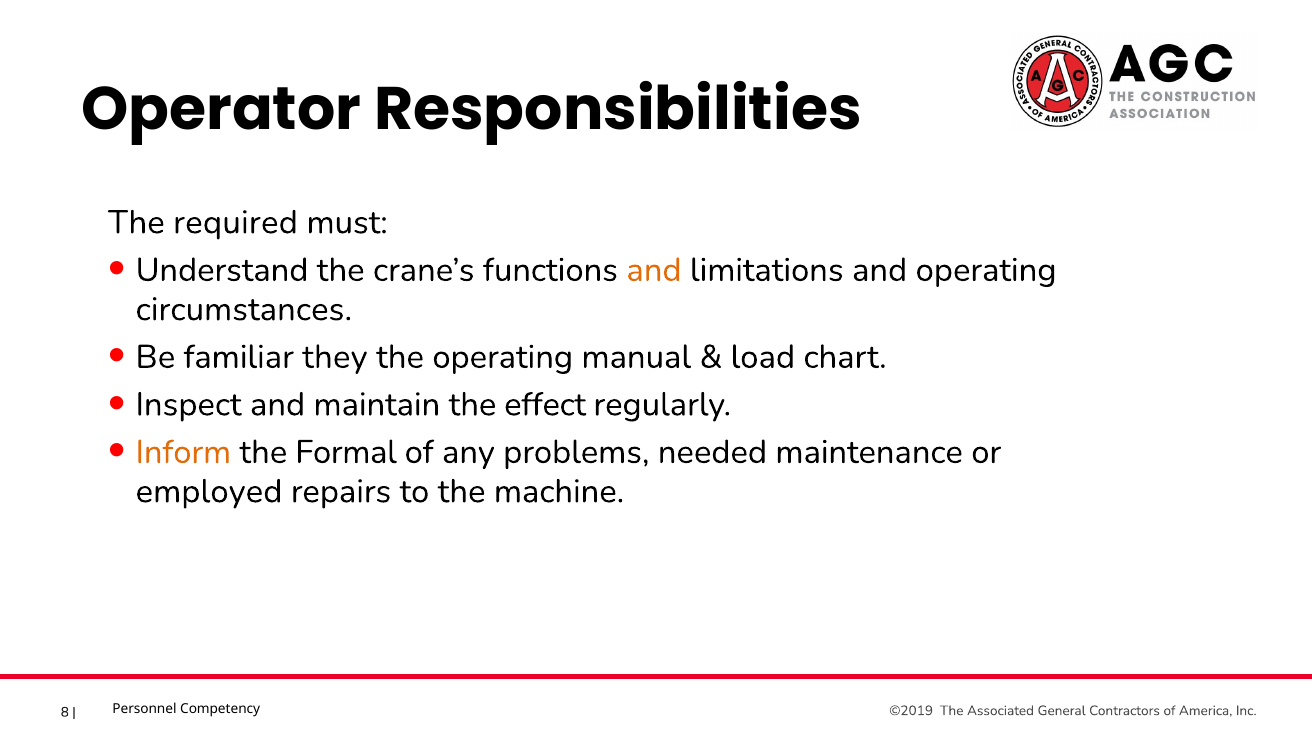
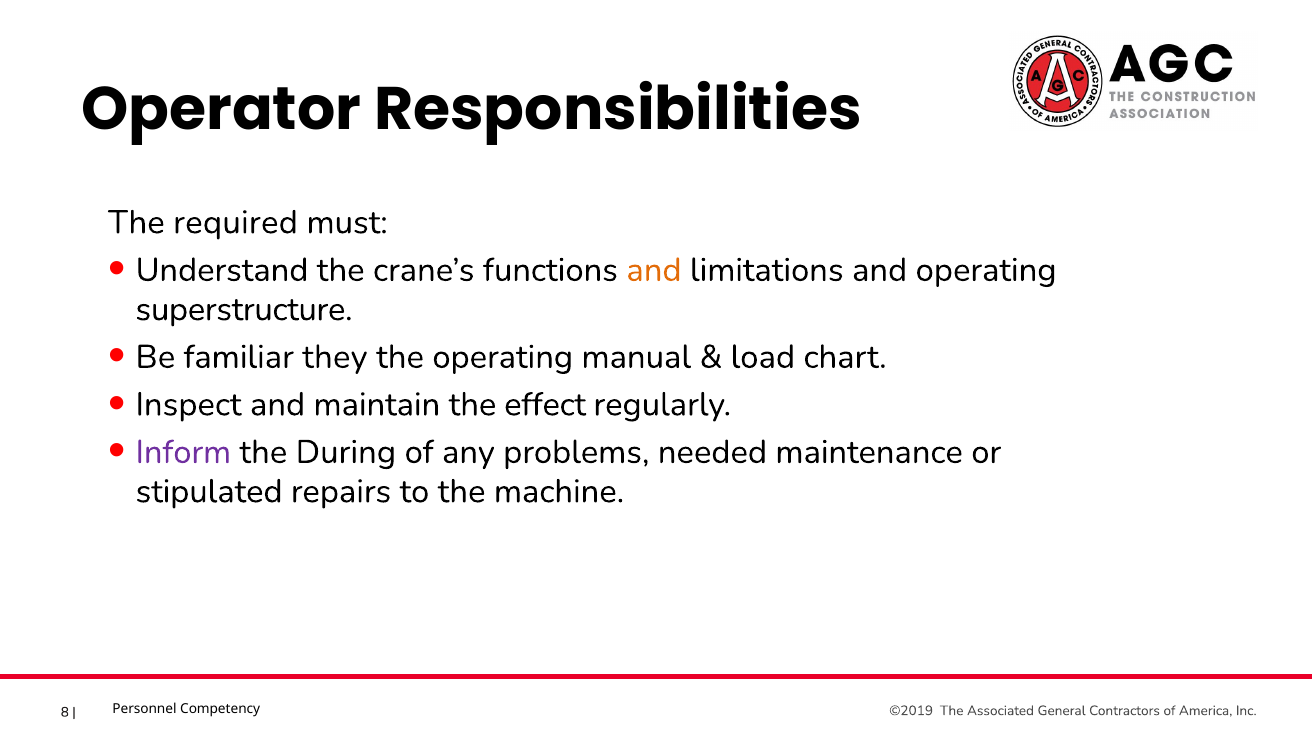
circumstances: circumstances -> superstructure
Inform colour: orange -> purple
Formal: Formal -> During
employed: employed -> stipulated
